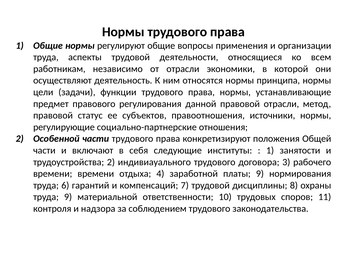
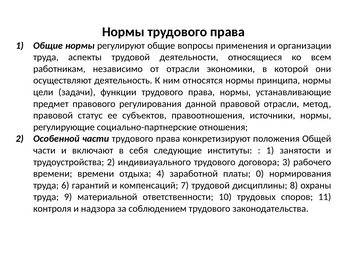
платы 9: 9 -> 0
